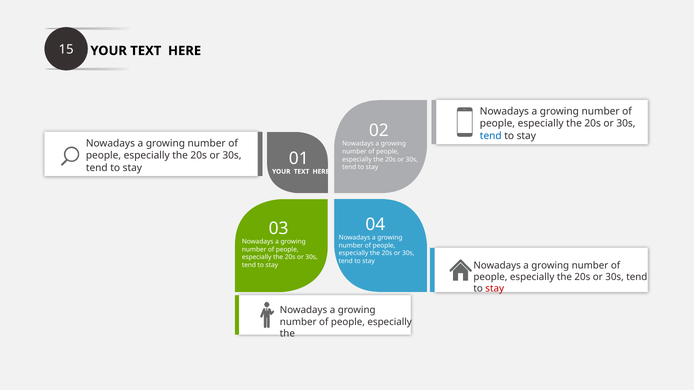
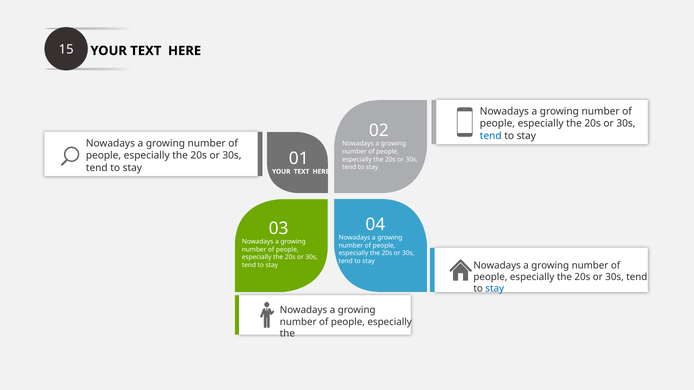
stay at (495, 289) colour: red -> blue
